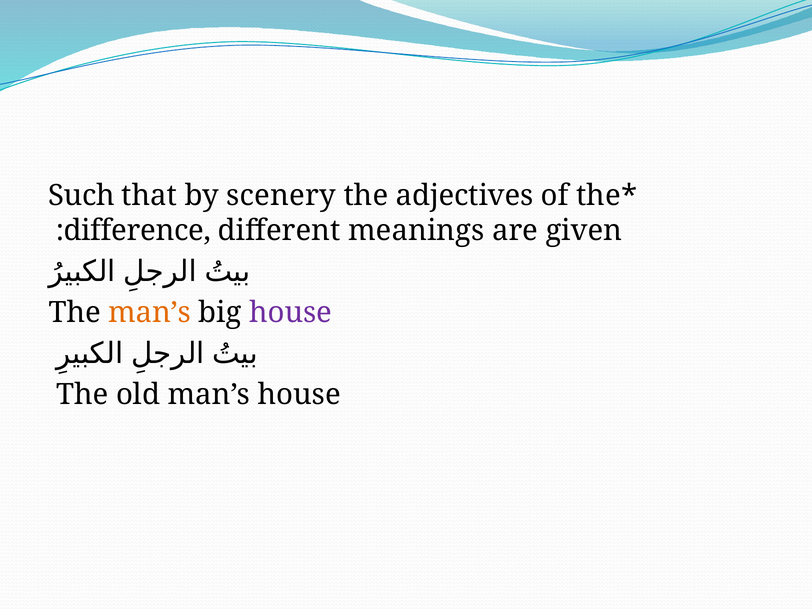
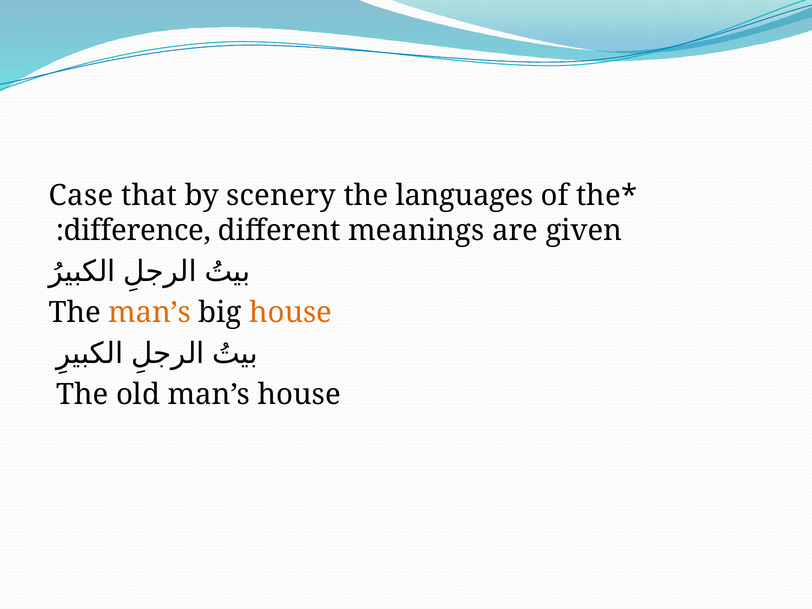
Such: Such -> Case
adjectives: adjectives -> languages
house at (291, 313) colour: purple -> orange
